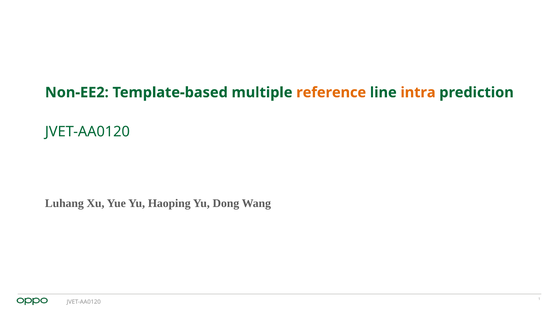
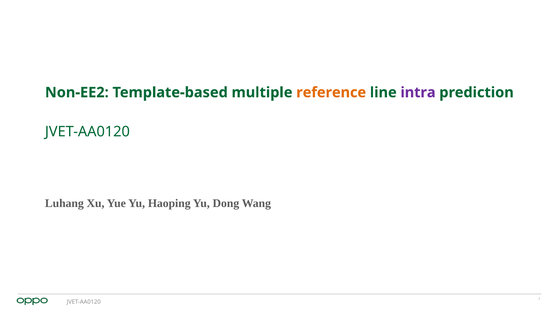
intra colour: orange -> purple
